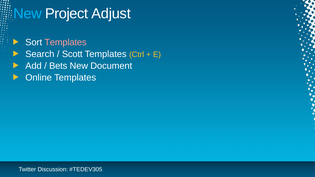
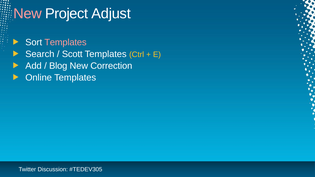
New at (28, 14) colour: light blue -> pink
Bets: Bets -> Blog
Document: Document -> Correction
